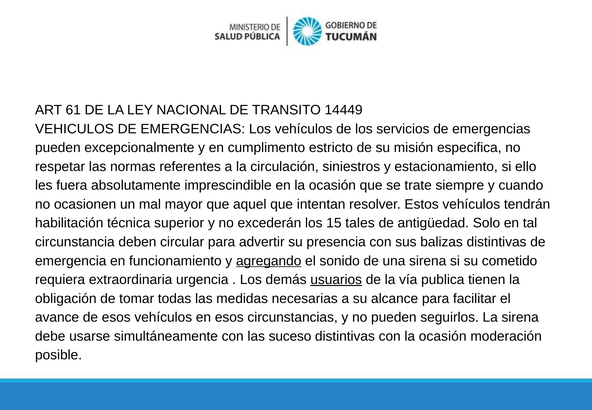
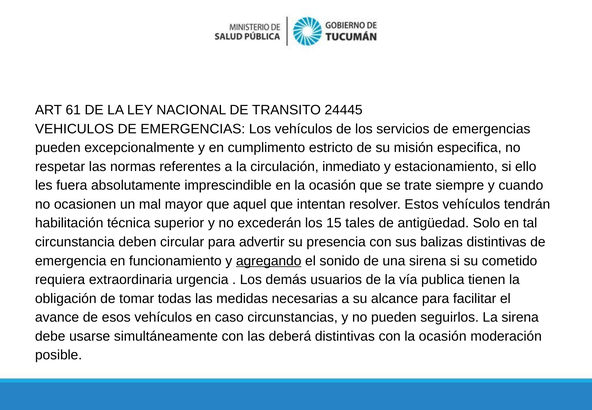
14449: 14449 -> 24445
siniestros: siniestros -> inmediato
usuarios underline: present -> none
en esos: esos -> caso
suceso: suceso -> deberá
